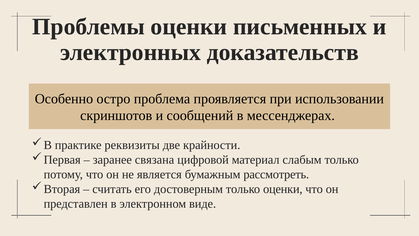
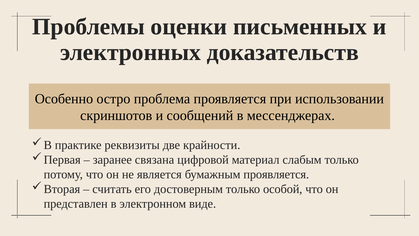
бумажным рассмотреть: рассмотреть -> проявляется
только оценки: оценки -> особой
